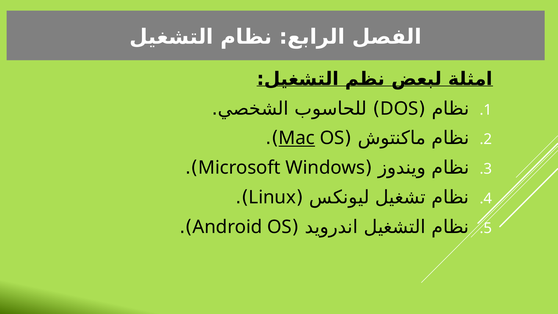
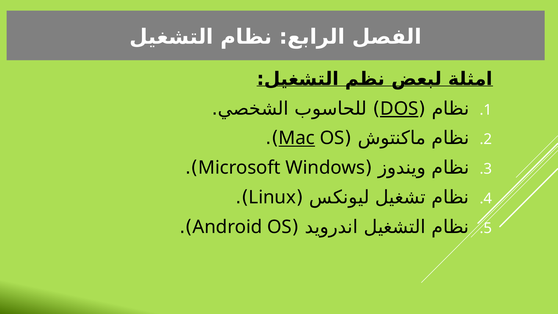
DOS underline: none -> present
